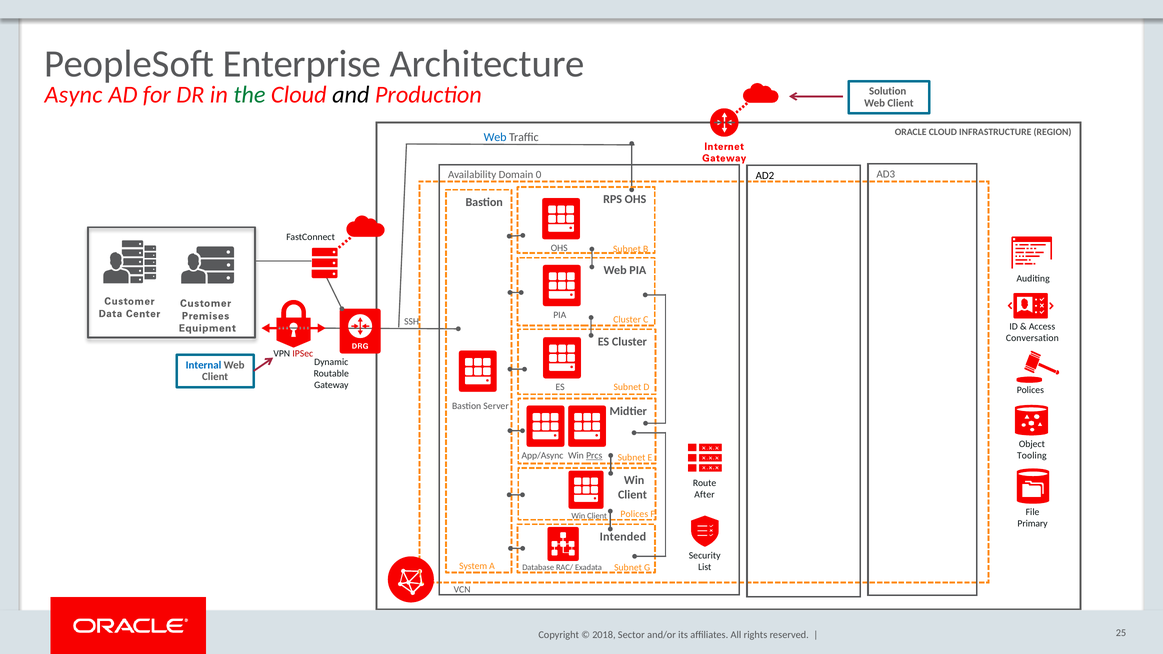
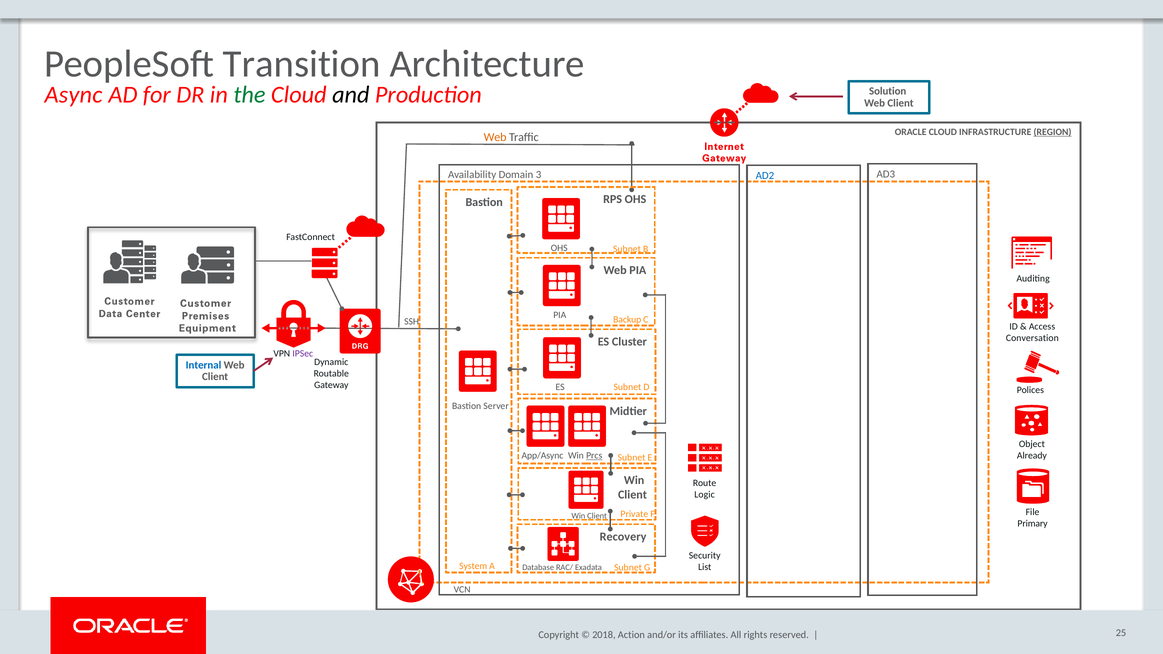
Enterprise: Enterprise -> Transition
REGION underline: none -> present
Web at (495, 137) colour: blue -> orange
0: 0 -> 3
AD2 colour: black -> blue
Cluster at (627, 320): Cluster -> Backup
IPSec colour: red -> purple
Tooling: Tooling -> Already
After: After -> Logic
Polices at (634, 514): Polices -> Private
Intended: Intended -> Recovery
Sector: Sector -> Action
